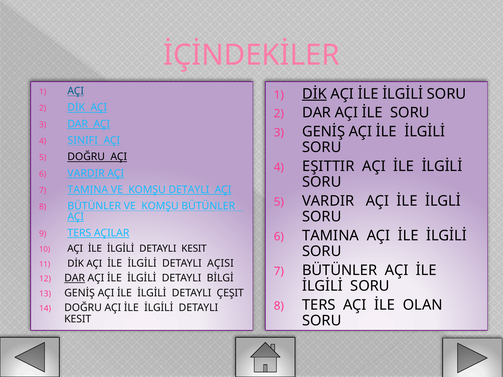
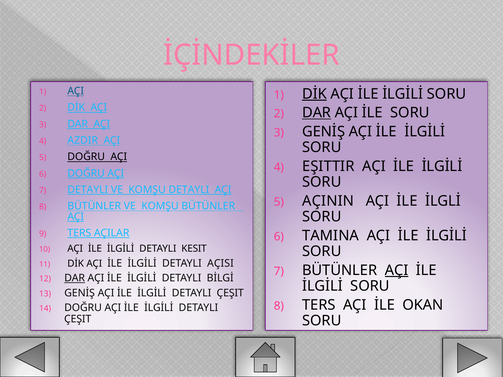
DAR at (317, 113) underline: none -> present
SINIFI: SINIFI -> AZDIR
VARDIR at (86, 173): VARDIR -> DOĞRU
TAMINA at (88, 190): TAMINA -> DETAYLI
VARDIR at (328, 201): VARDIR -> AÇININ
AÇI at (397, 270) underline: none -> present
OLAN: OLAN -> OKAN
KESIT at (78, 319): KESIT -> ÇEŞIT
